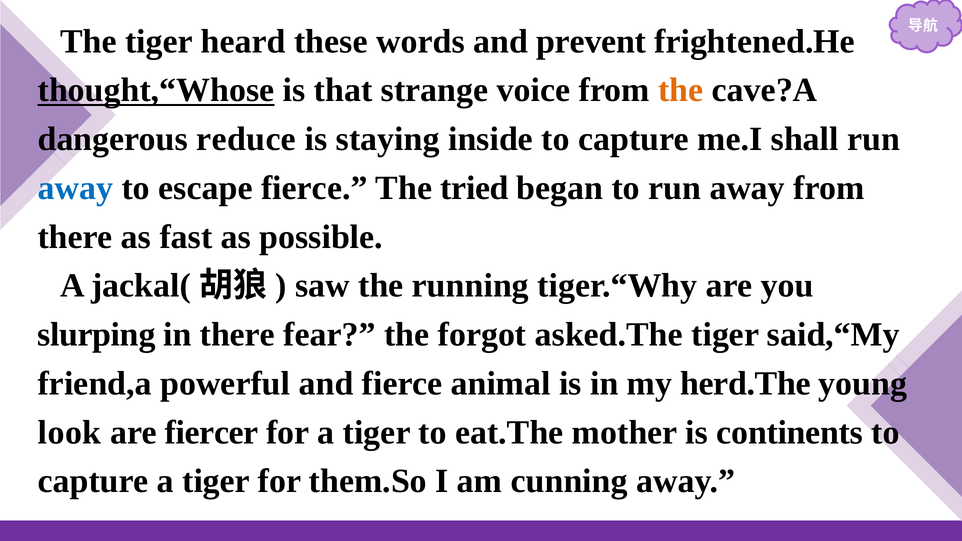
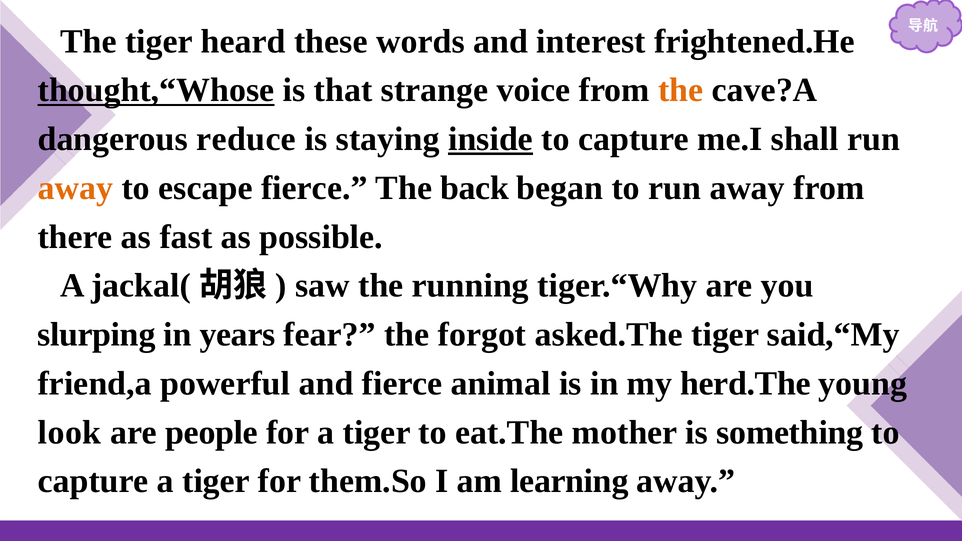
prevent: prevent -> interest
inside underline: none -> present
away at (75, 188) colour: blue -> orange
tried: tried -> back
in there: there -> years
fiercer: fiercer -> people
continents: continents -> something
cunning: cunning -> learning
